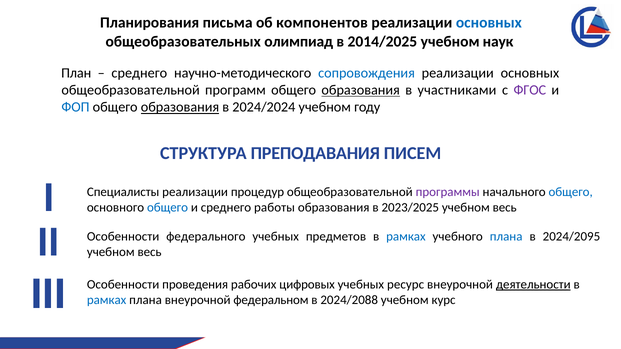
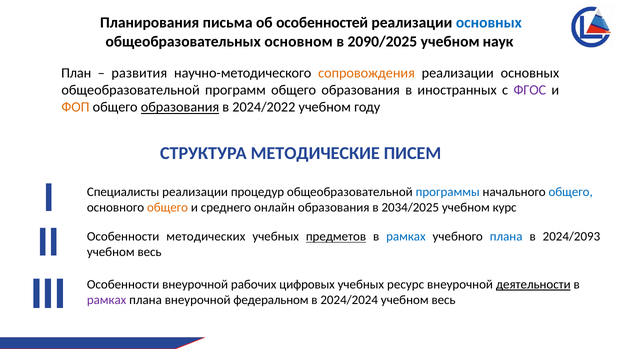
компонентов: компонентов -> особенностей
олимпиад: олимпиад -> основном
2014/2025: 2014/2025 -> 2090/2025
среднего at (139, 73): среднего -> развития
сопровождения colour: blue -> orange
образования at (361, 90) underline: present -> none
участниками: участниками -> иностранных
ФОП colour: blue -> orange
2024/2024: 2024/2024 -> 2024/2022
ПРЕПОДАВАНИЯ: ПРЕПОДАВАНИЯ -> МЕТОДИЧЕСКИЕ
программы colour: purple -> blue
общего at (168, 207) colour: blue -> orange
работы: работы -> онлайн
2023/2025: 2023/2025 -> 2034/2025
весь at (505, 207): весь -> курс
федерального: федерального -> методических
предметов underline: none -> present
2024/2095: 2024/2095 -> 2024/2093
Особенности проведения: проведения -> внеурочной
рамках at (107, 300) colour: blue -> purple
2024/2088: 2024/2088 -> 2024/2024
курс at (444, 300): курс -> весь
